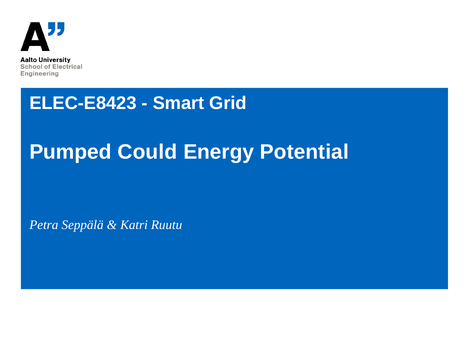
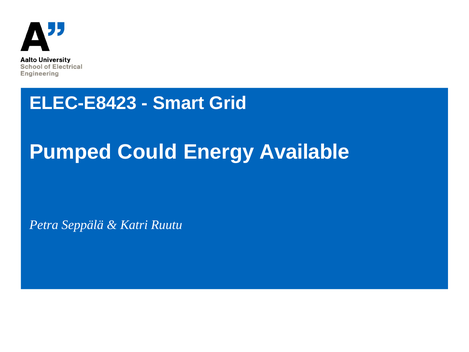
Potential: Potential -> Available
